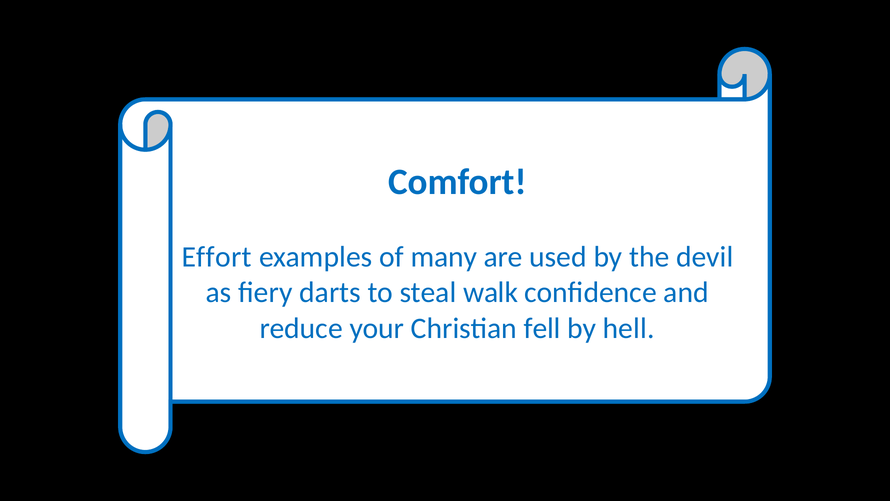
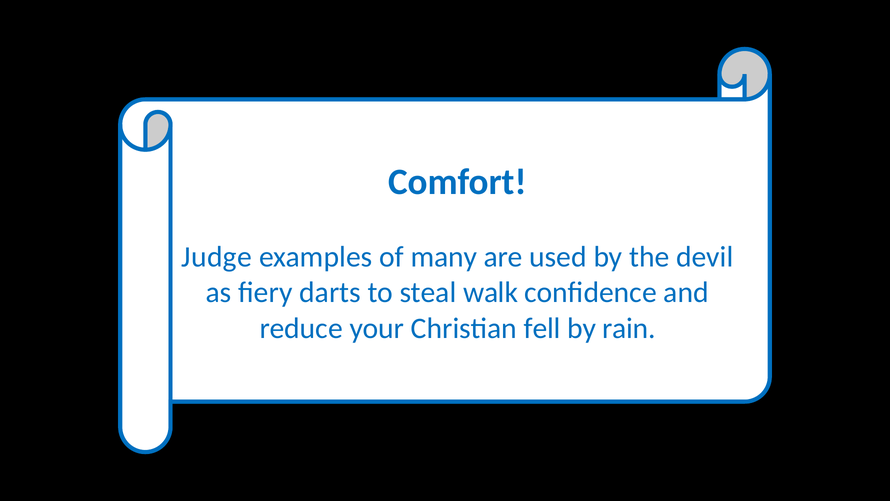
Effort: Effort -> Judge
hell: hell -> rain
